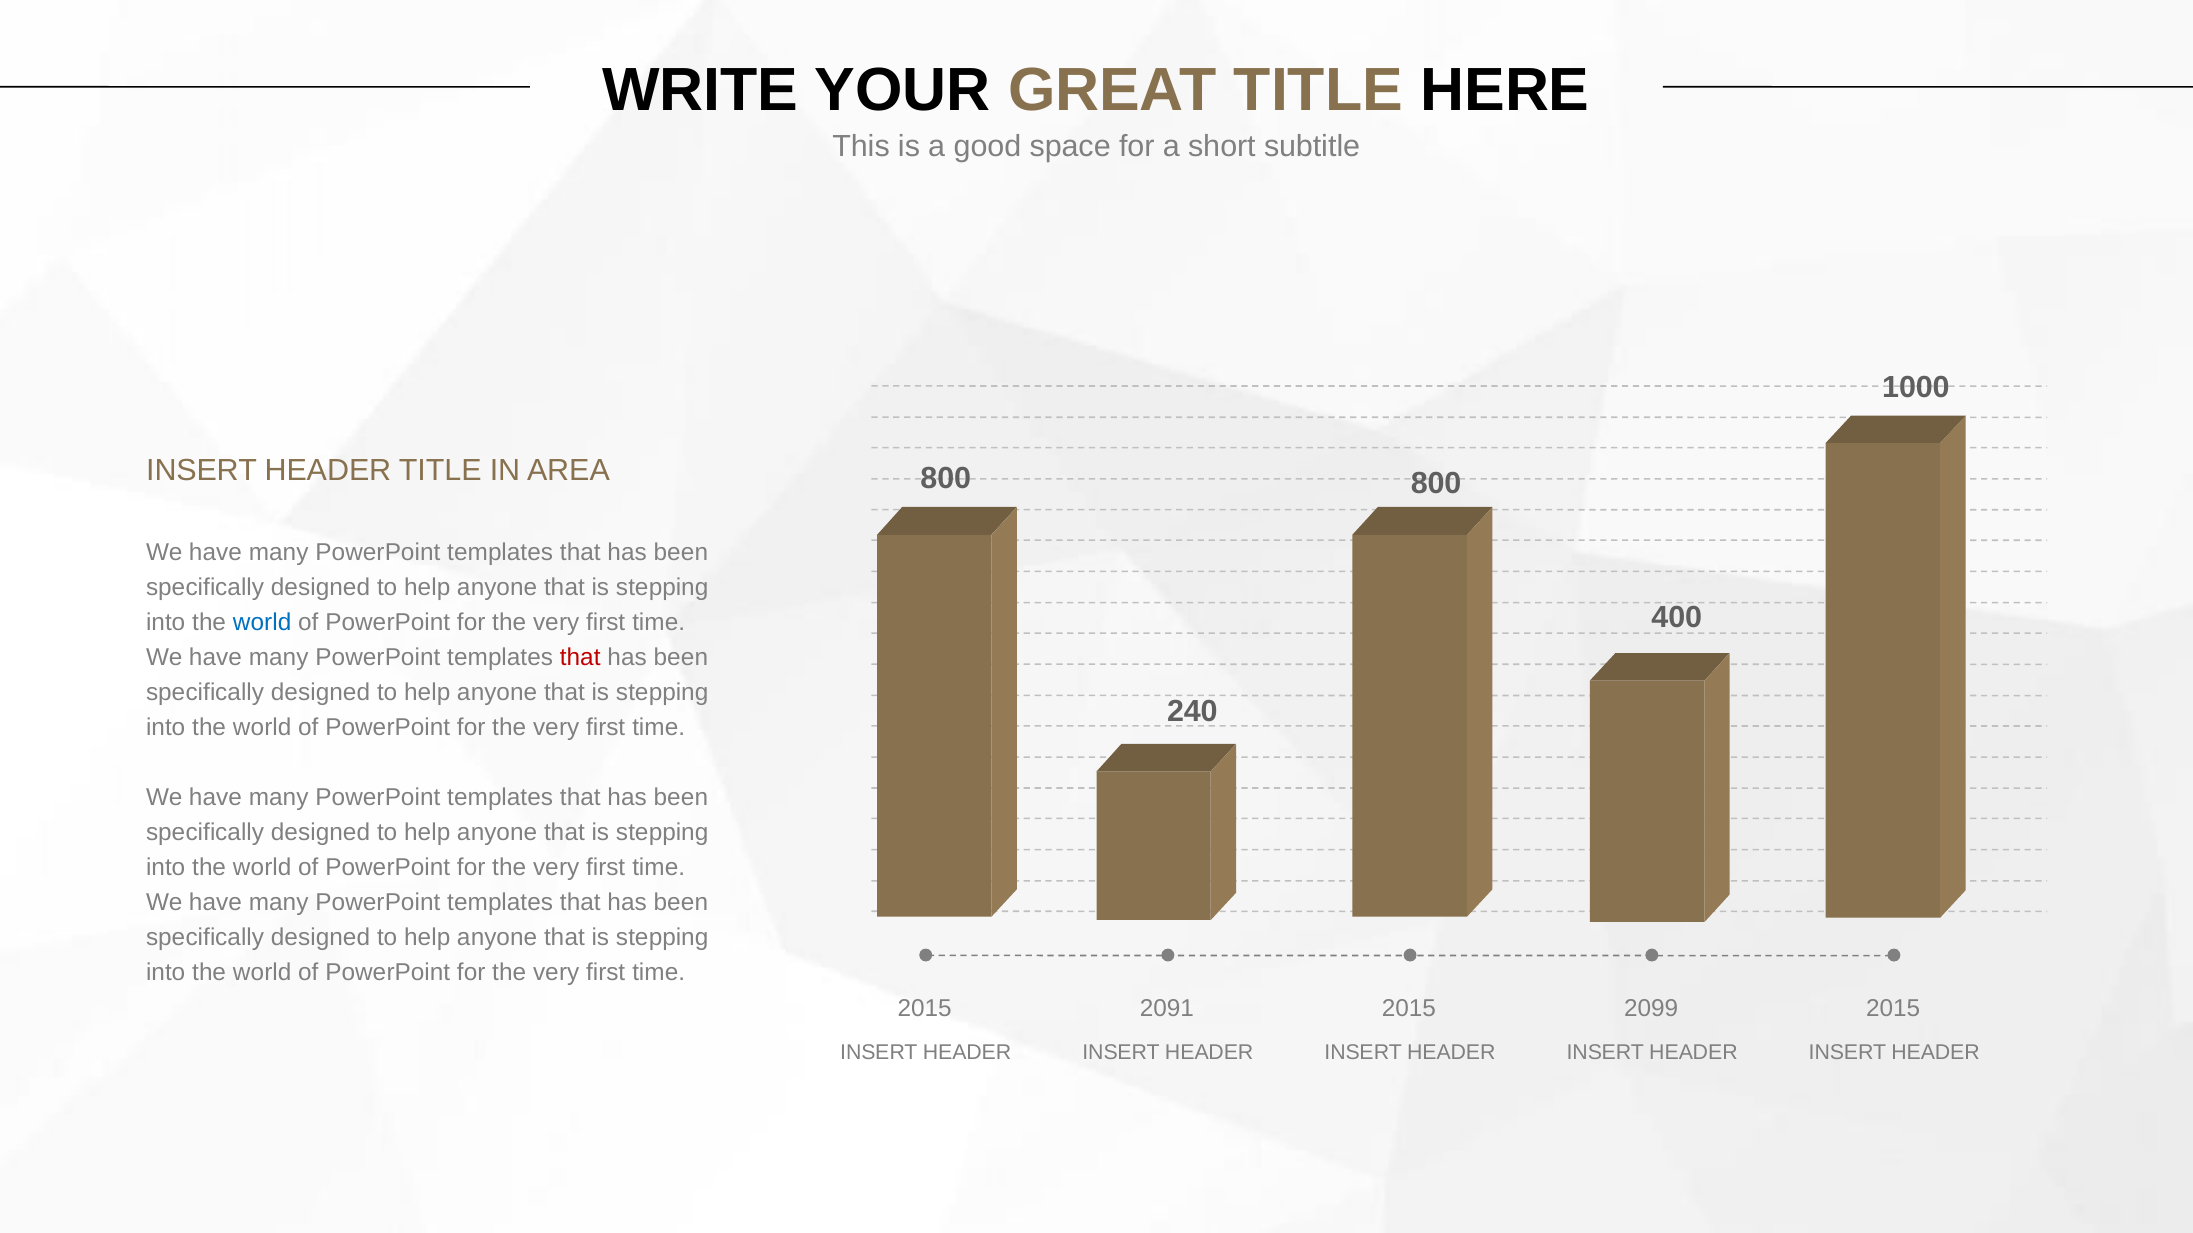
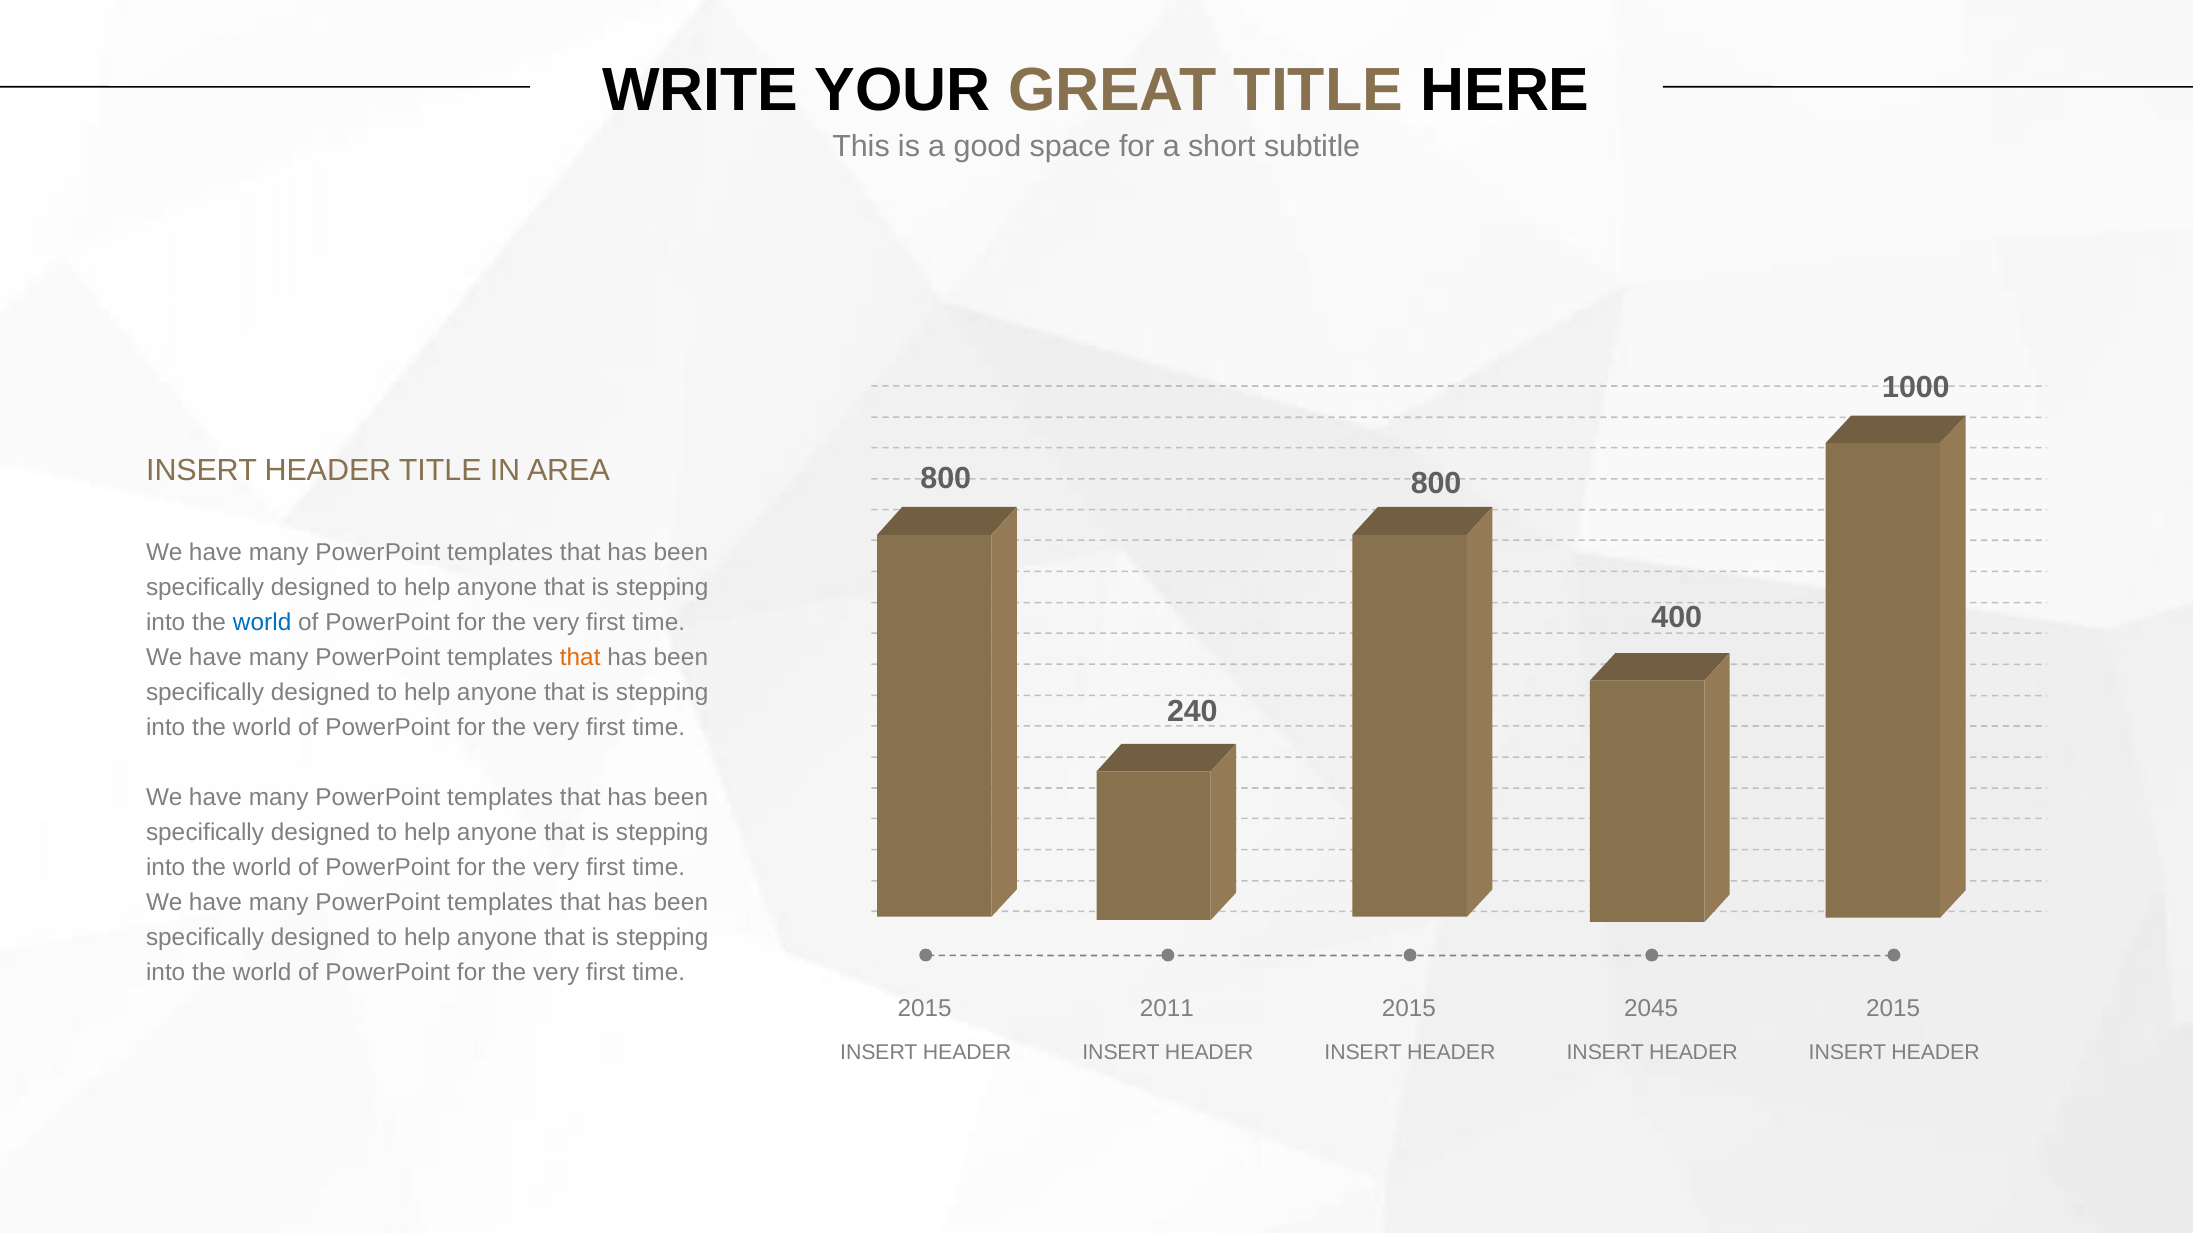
that at (580, 658) colour: red -> orange
2091: 2091 -> 2011
2099: 2099 -> 2045
